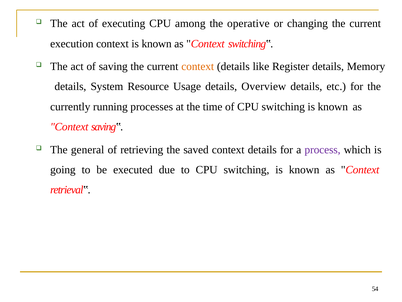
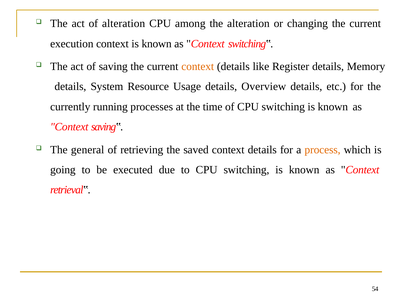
of executing: executing -> alteration
the operative: operative -> alteration
process colour: purple -> orange
